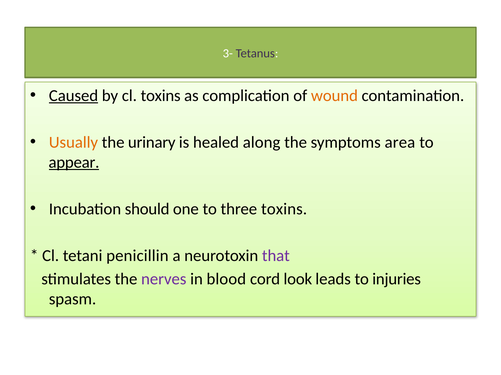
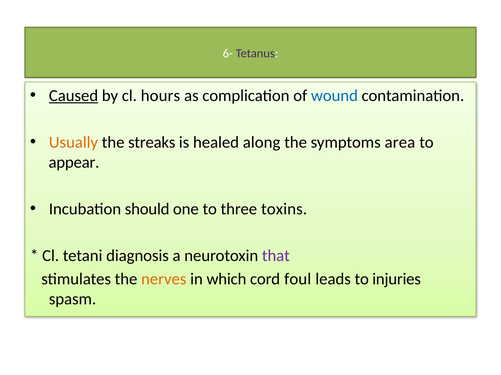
3-: 3- -> 6-
cl toxins: toxins -> hours
wound colour: orange -> blue
urinary: urinary -> streaks
appear underline: present -> none
penicillin: penicillin -> diagnosis
nerves colour: purple -> orange
blood: blood -> which
look: look -> foul
